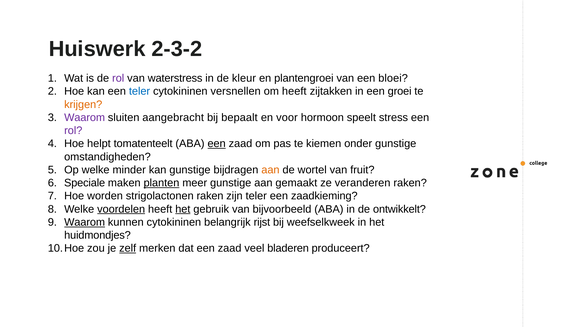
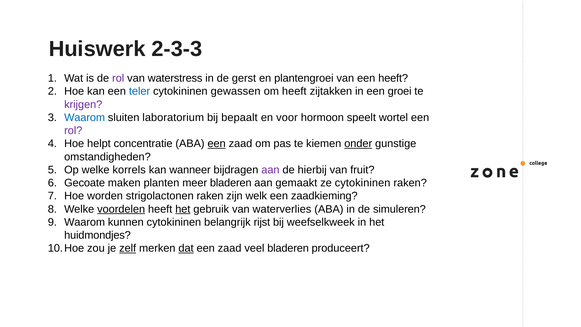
2-3-2: 2-3-2 -> 2-3-3
kleur: kleur -> gerst
een bloei: bloei -> heeft
versnellen: versnellen -> gewassen
krijgen colour: orange -> purple
Waarom at (85, 117) colour: purple -> blue
aangebracht: aangebracht -> laboratorium
stress: stress -> wortel
tomatenteelt: tomatenteelt -> concentratie
onder underline: none -> present
minder: minder -> korrels
kan gunstige: gunstige -> wanneer
aan at (270, 170) colour: orange -> purple
wortel: wortel -> hierbij
Speciale: Speciale -> Gecoate
planten underline: present -> none
meer gunstige: gunstige -> bladeren
ze veranderen: veranderen -> cytokininen
zijn teler: teler -> welk
bijvoorbeeld: bijvoorbeeld -> waterverlies
ontwikkelt: ontwikkelt -> simuleren
Waarom at (85, 222) underline: present -> none
dat underline: none -> present
